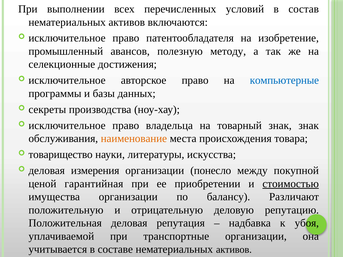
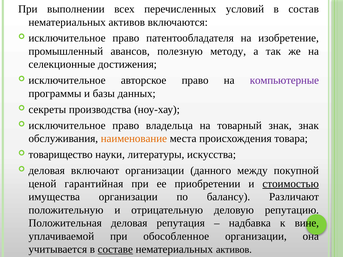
компьютерные colour: blue -> purple
измерения: измерения -> включают
понесло: понесло -> данного
убоя: убоя -> вине
транспортные: транспортные -> обособленное
составе underline: none -> present
